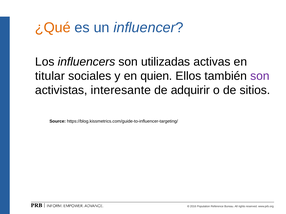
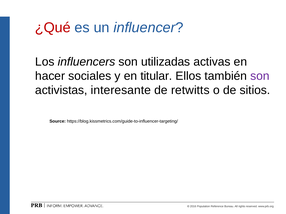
¿Qué colour: orange -> red
titular: titular -> hacer
quien: quien -> titular
adquirir: adquirir -> retwitts
